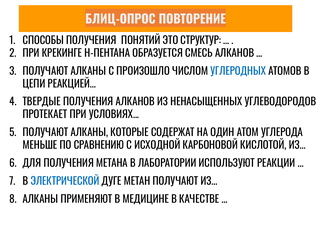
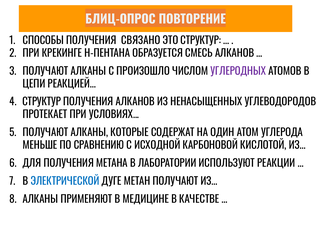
ПОНЯТИЙ: ПОНЯТИЙ -> СВЯЗАНО
УГЛЕРОДНЫХ colour: blue -> purple
ТВЕРДЫЕ at (42, 102): ТВЕРДЫЕ -> СТРУКТУР
